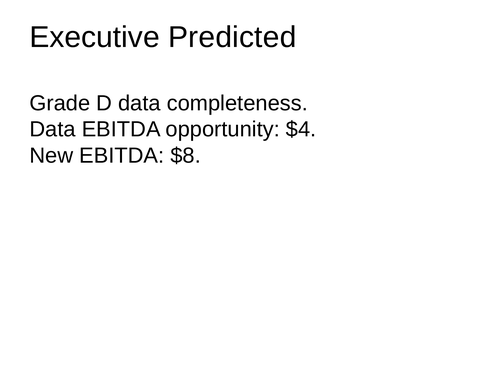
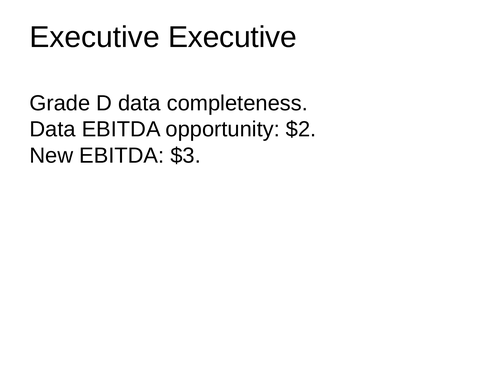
Executive Predicted: Predicted -> Executive
$4: $4 -> $2
$8: $8 -> $3
